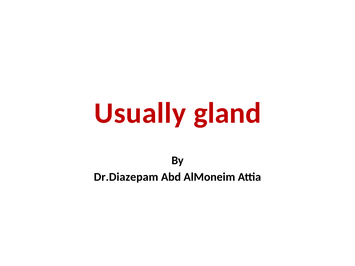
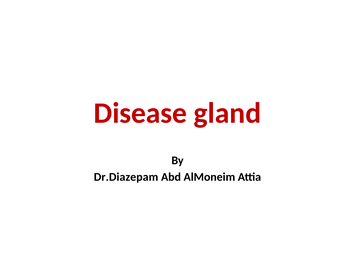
Usually: Usually -> Disease
